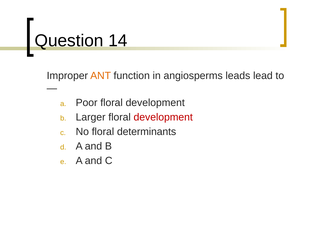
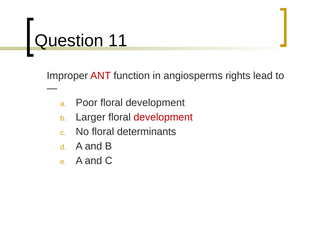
14: 14 -> 11
ANT colour: orange -> red
leads: leads -> rights
